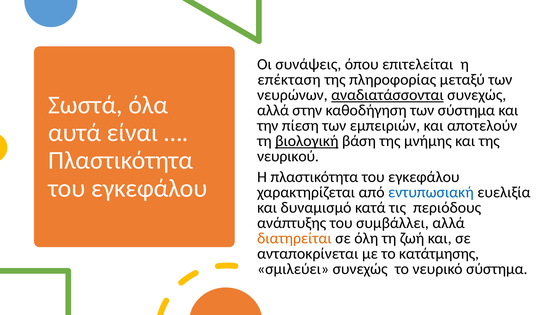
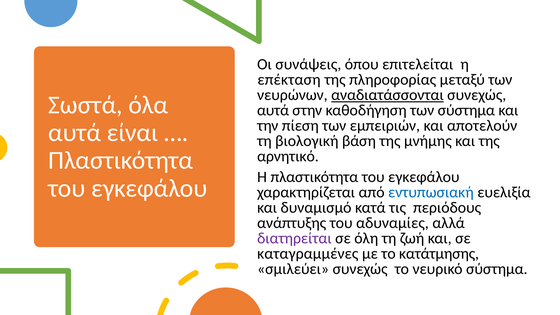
αλλά at (273, 110): αλλά -> αυτά
βιολογική underline: present -> none
νευρικού: νευρικού -> αρνητικό
συμβάλλει: συμβάλλει -> αδυναμίες
διατηρείται colour: orange -> purple
ανταποκρίνεται: ανταποκρίνεται -> καταγραμμένες
